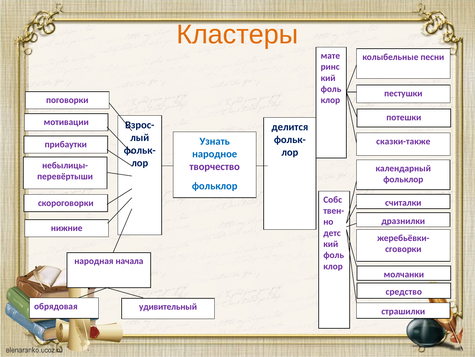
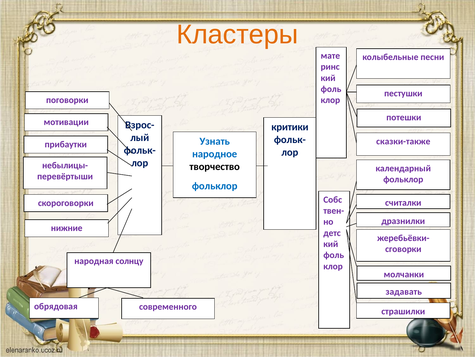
делится: делится -> критики
творчество colour: purple -> black
начала: начала -> солнцу
средство: средство -> задавать
удивительный: удивительный -> современного
